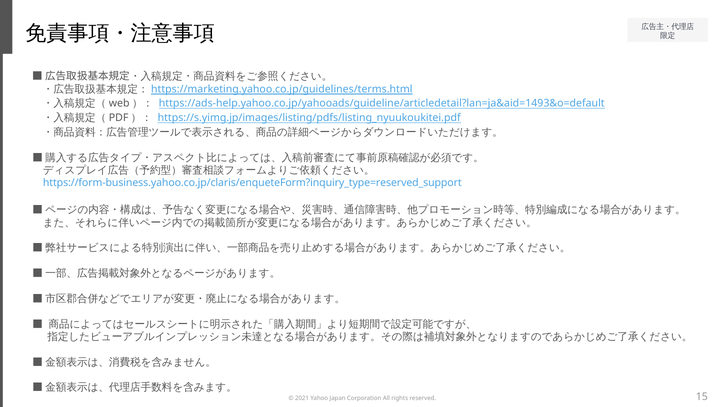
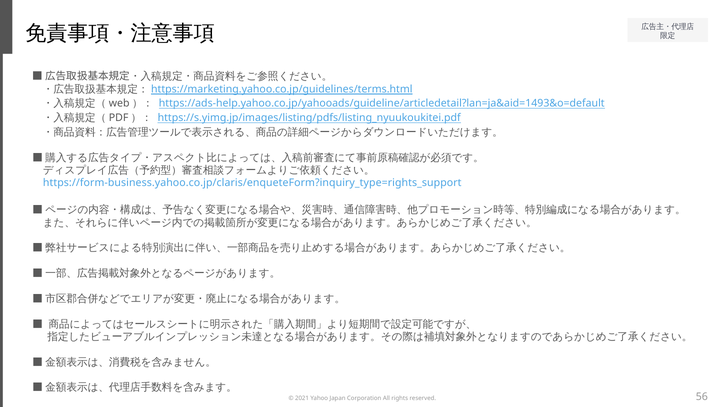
https://form-business.yahoo.co.jp/claris/enqueteForm?inquiry_type=reserved_support: https://form-business.yahoo.co.jp/claris/enqueteForm?inquiry_type=reserved_support -> https://form-business.yahoo.co.jp/claris/enqueteForm?inquiry_type=rights_support
15: 15 -> 56
